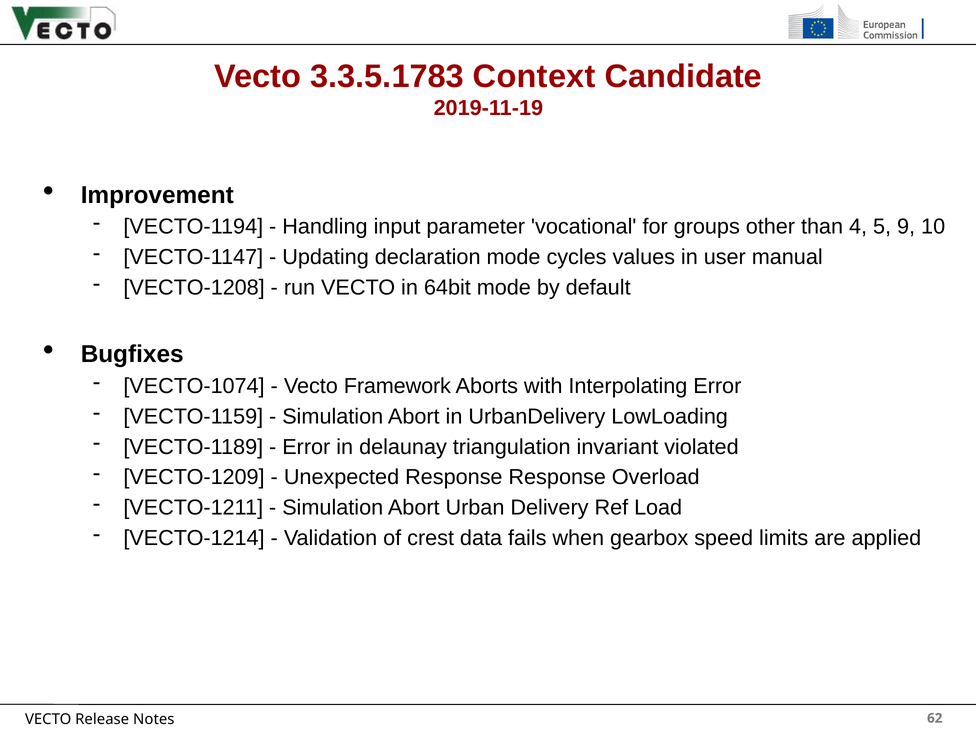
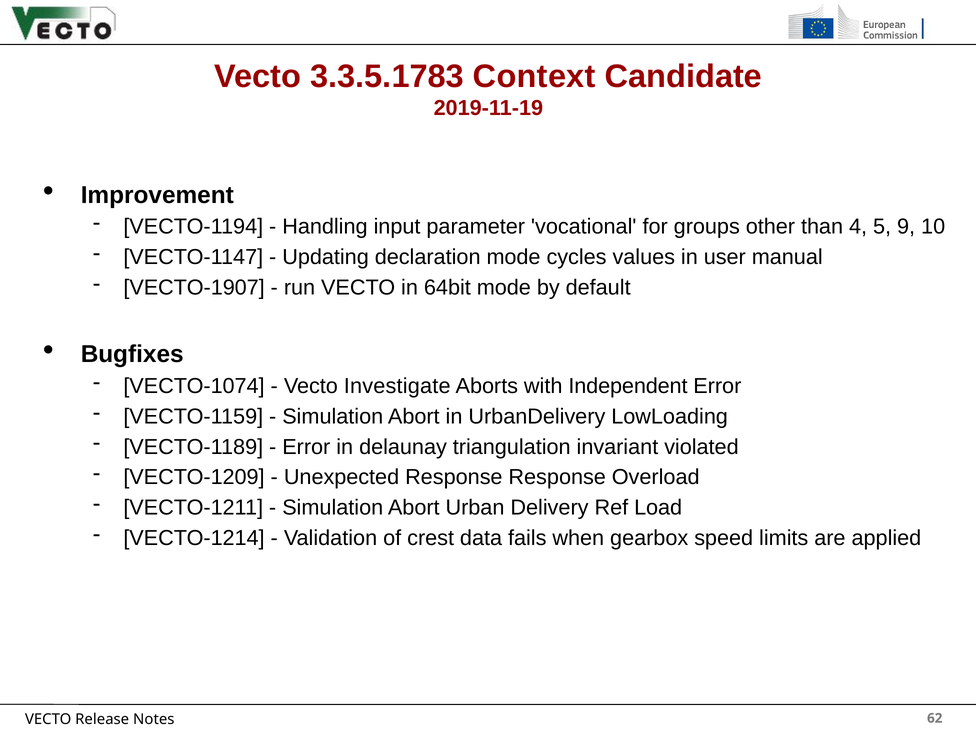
VECTO-1208: VECTO-1208 -> VECTO-1907
Framework: Framework -> Investigate
Interpolating: Interpolating -> Independent
